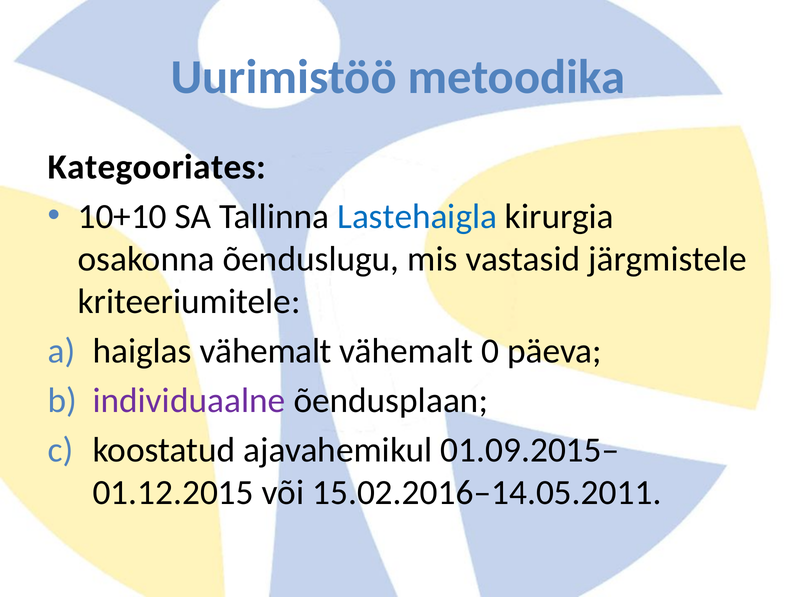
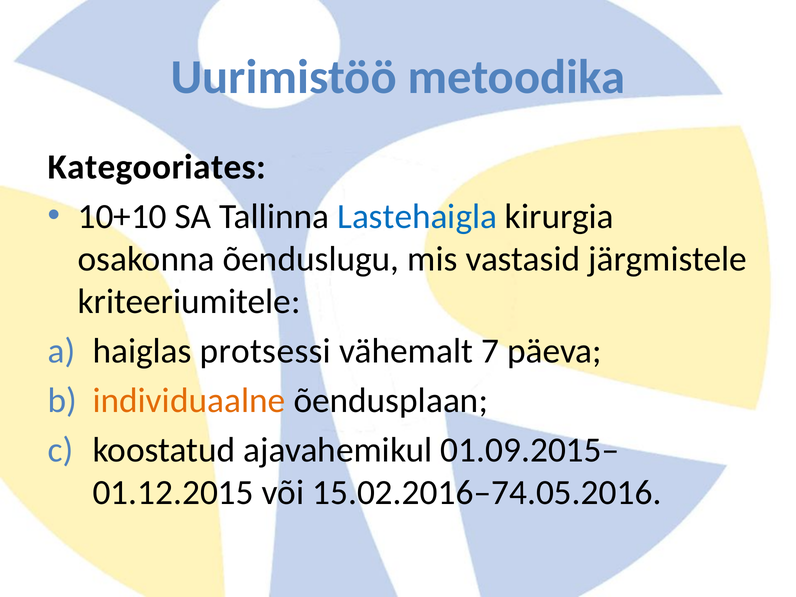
haiglas vähemalt: vähemalt -> protsessi
0: 0 -> 7
individuaalne colour: purple -> orange
15.02.2016–14.05.2011: 15.02.2016–14.05.2011 -> 15.02.2016–74.05.2016
